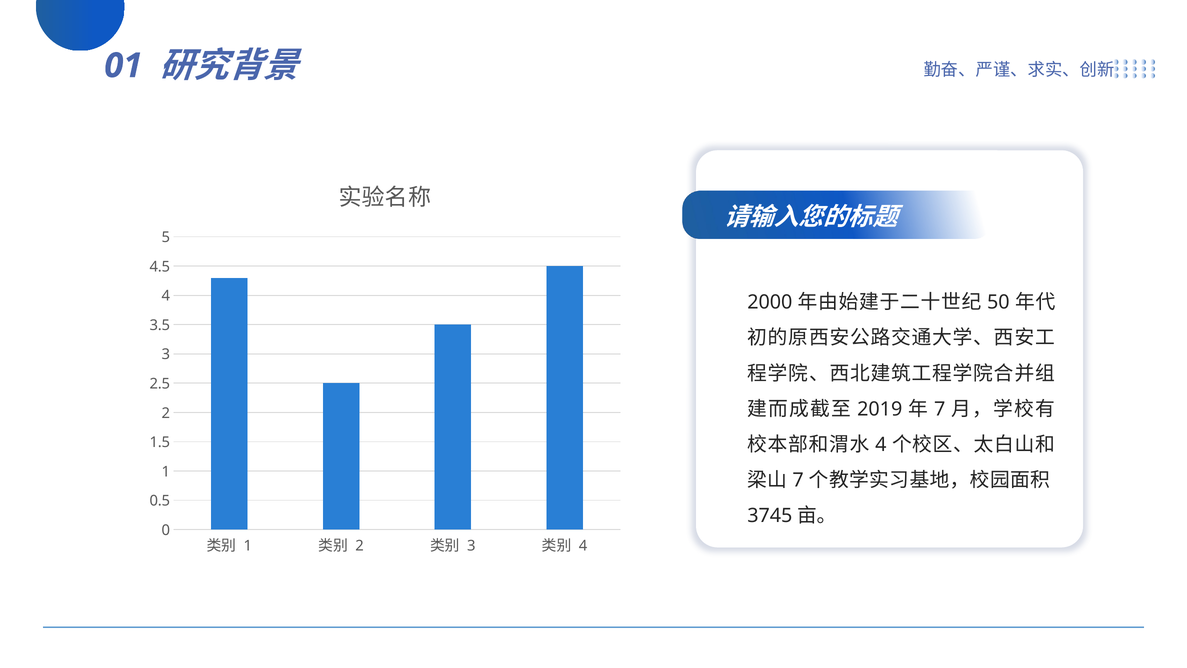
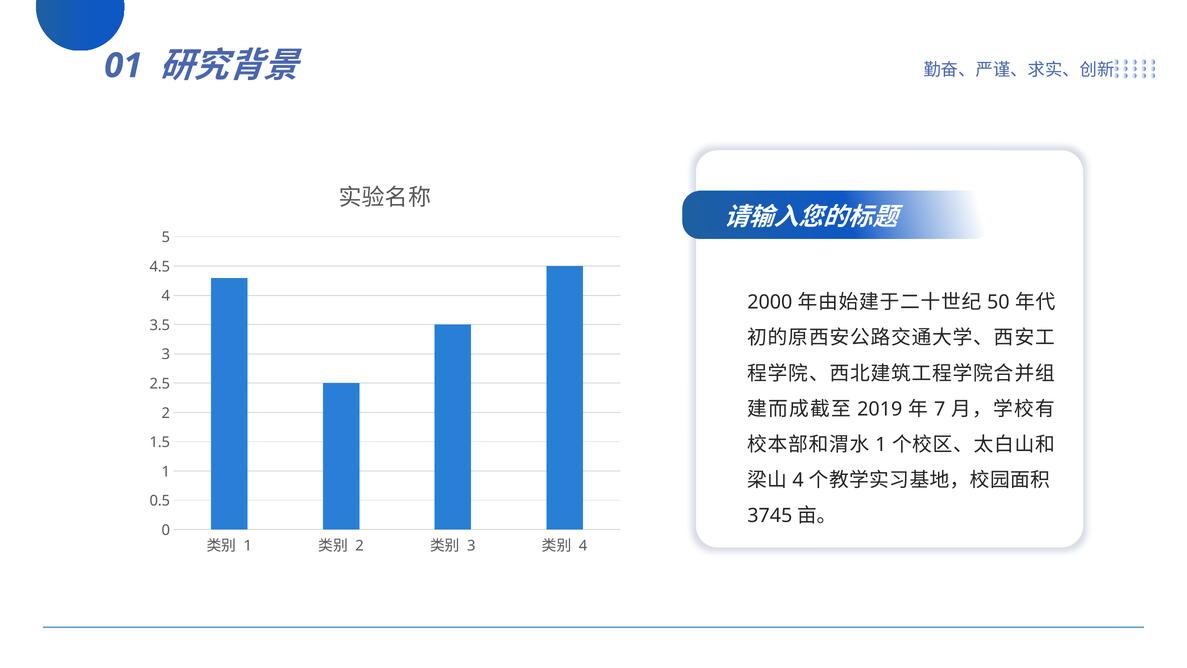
4 at (881, 445): 4 -> 1
7 at (798, 480): 7 -> 4
